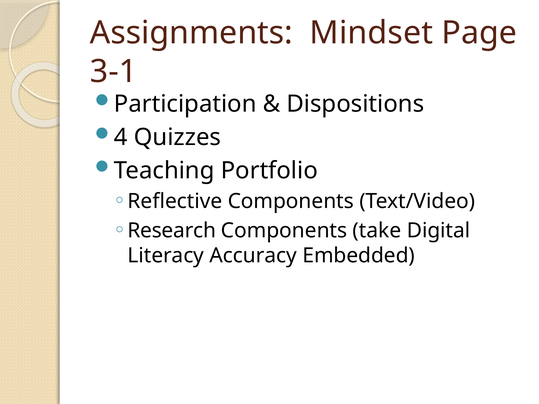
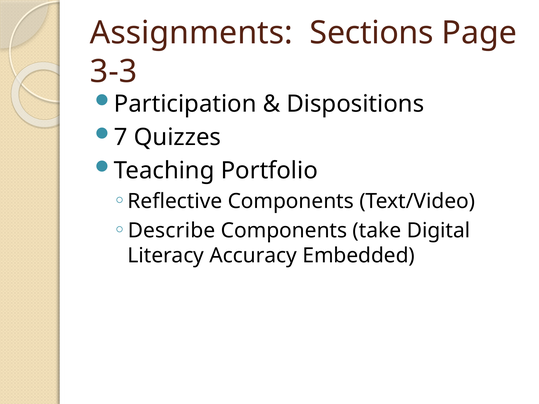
Mindset: Mindset -> Sections
3-1: 3-1 -> 3-3
4: 4 -> 7
Research: Research -> Describe
